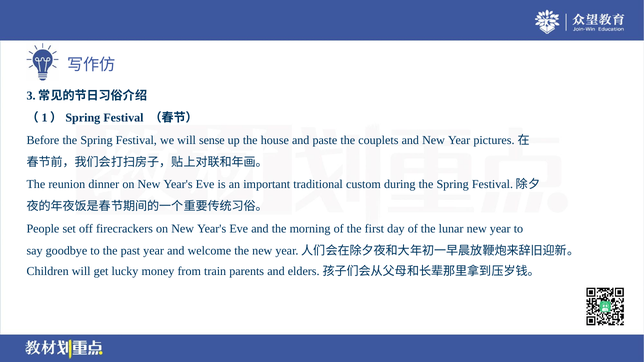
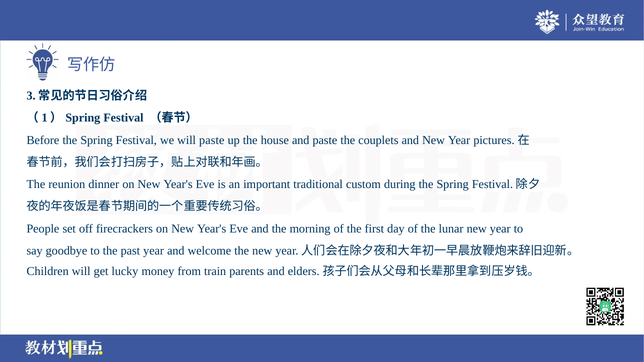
will sense: sense -> paste
